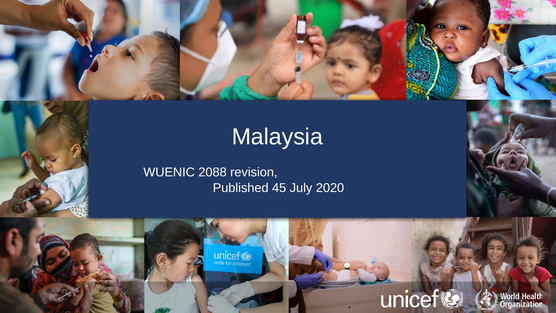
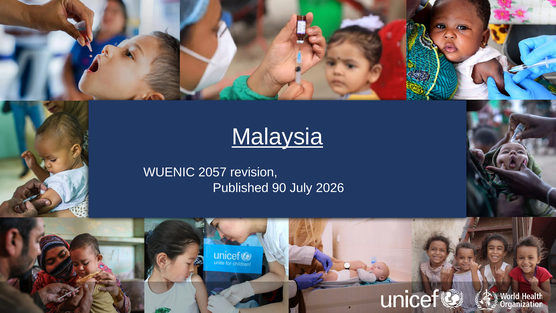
Malaysia underline: none -> present
2088: 2088 -> 2057
45: 45 -> 90
2020: 2020 -> 2026
